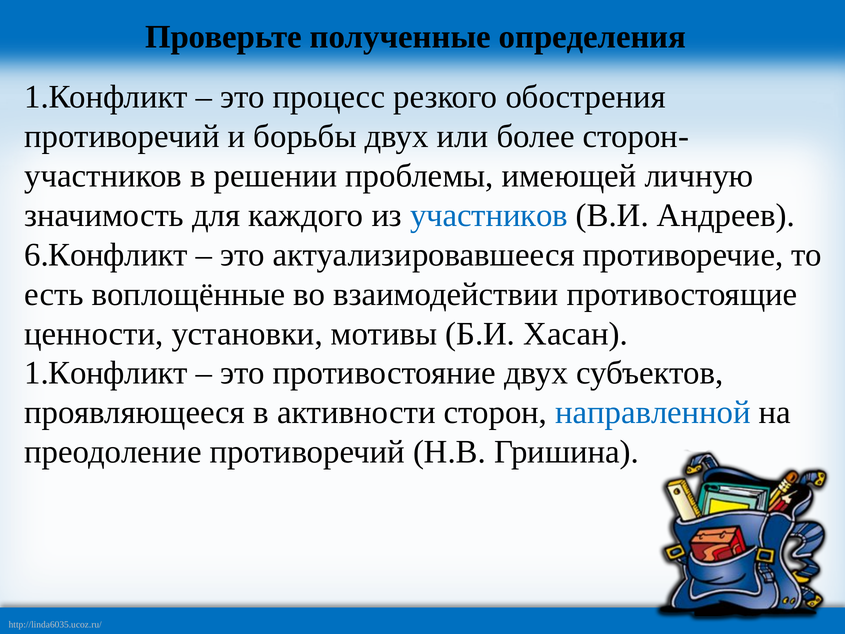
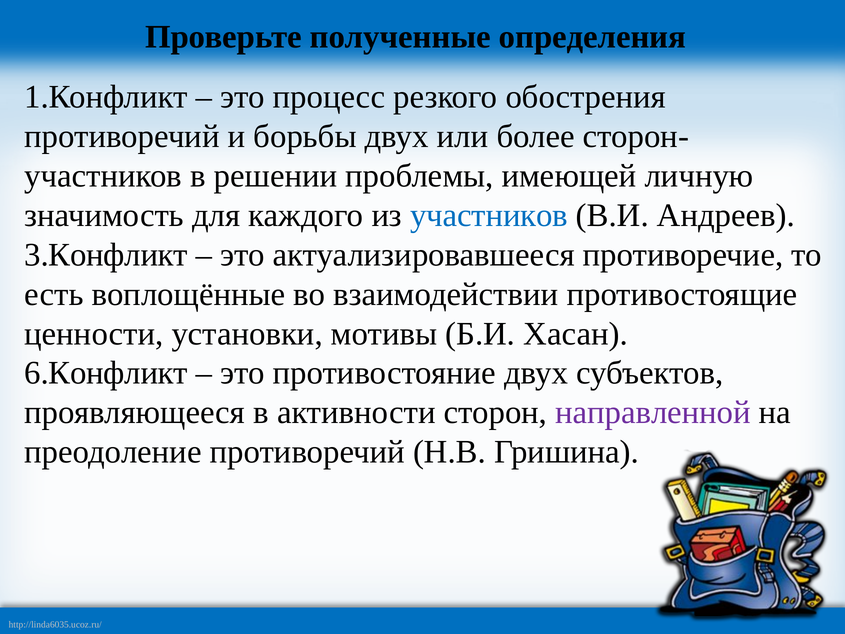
6.Конфликт: 6.Конфликт -> 3.Конфликт
1.Конфликт at (106, 373): 1.Конфликт -> 6.Конфликт
направленной colour: blue -> purple
